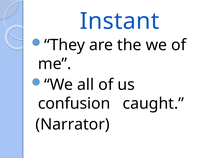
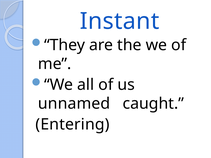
confusion: confusion -> unnamed
Narrator: Narrator -> Entering
